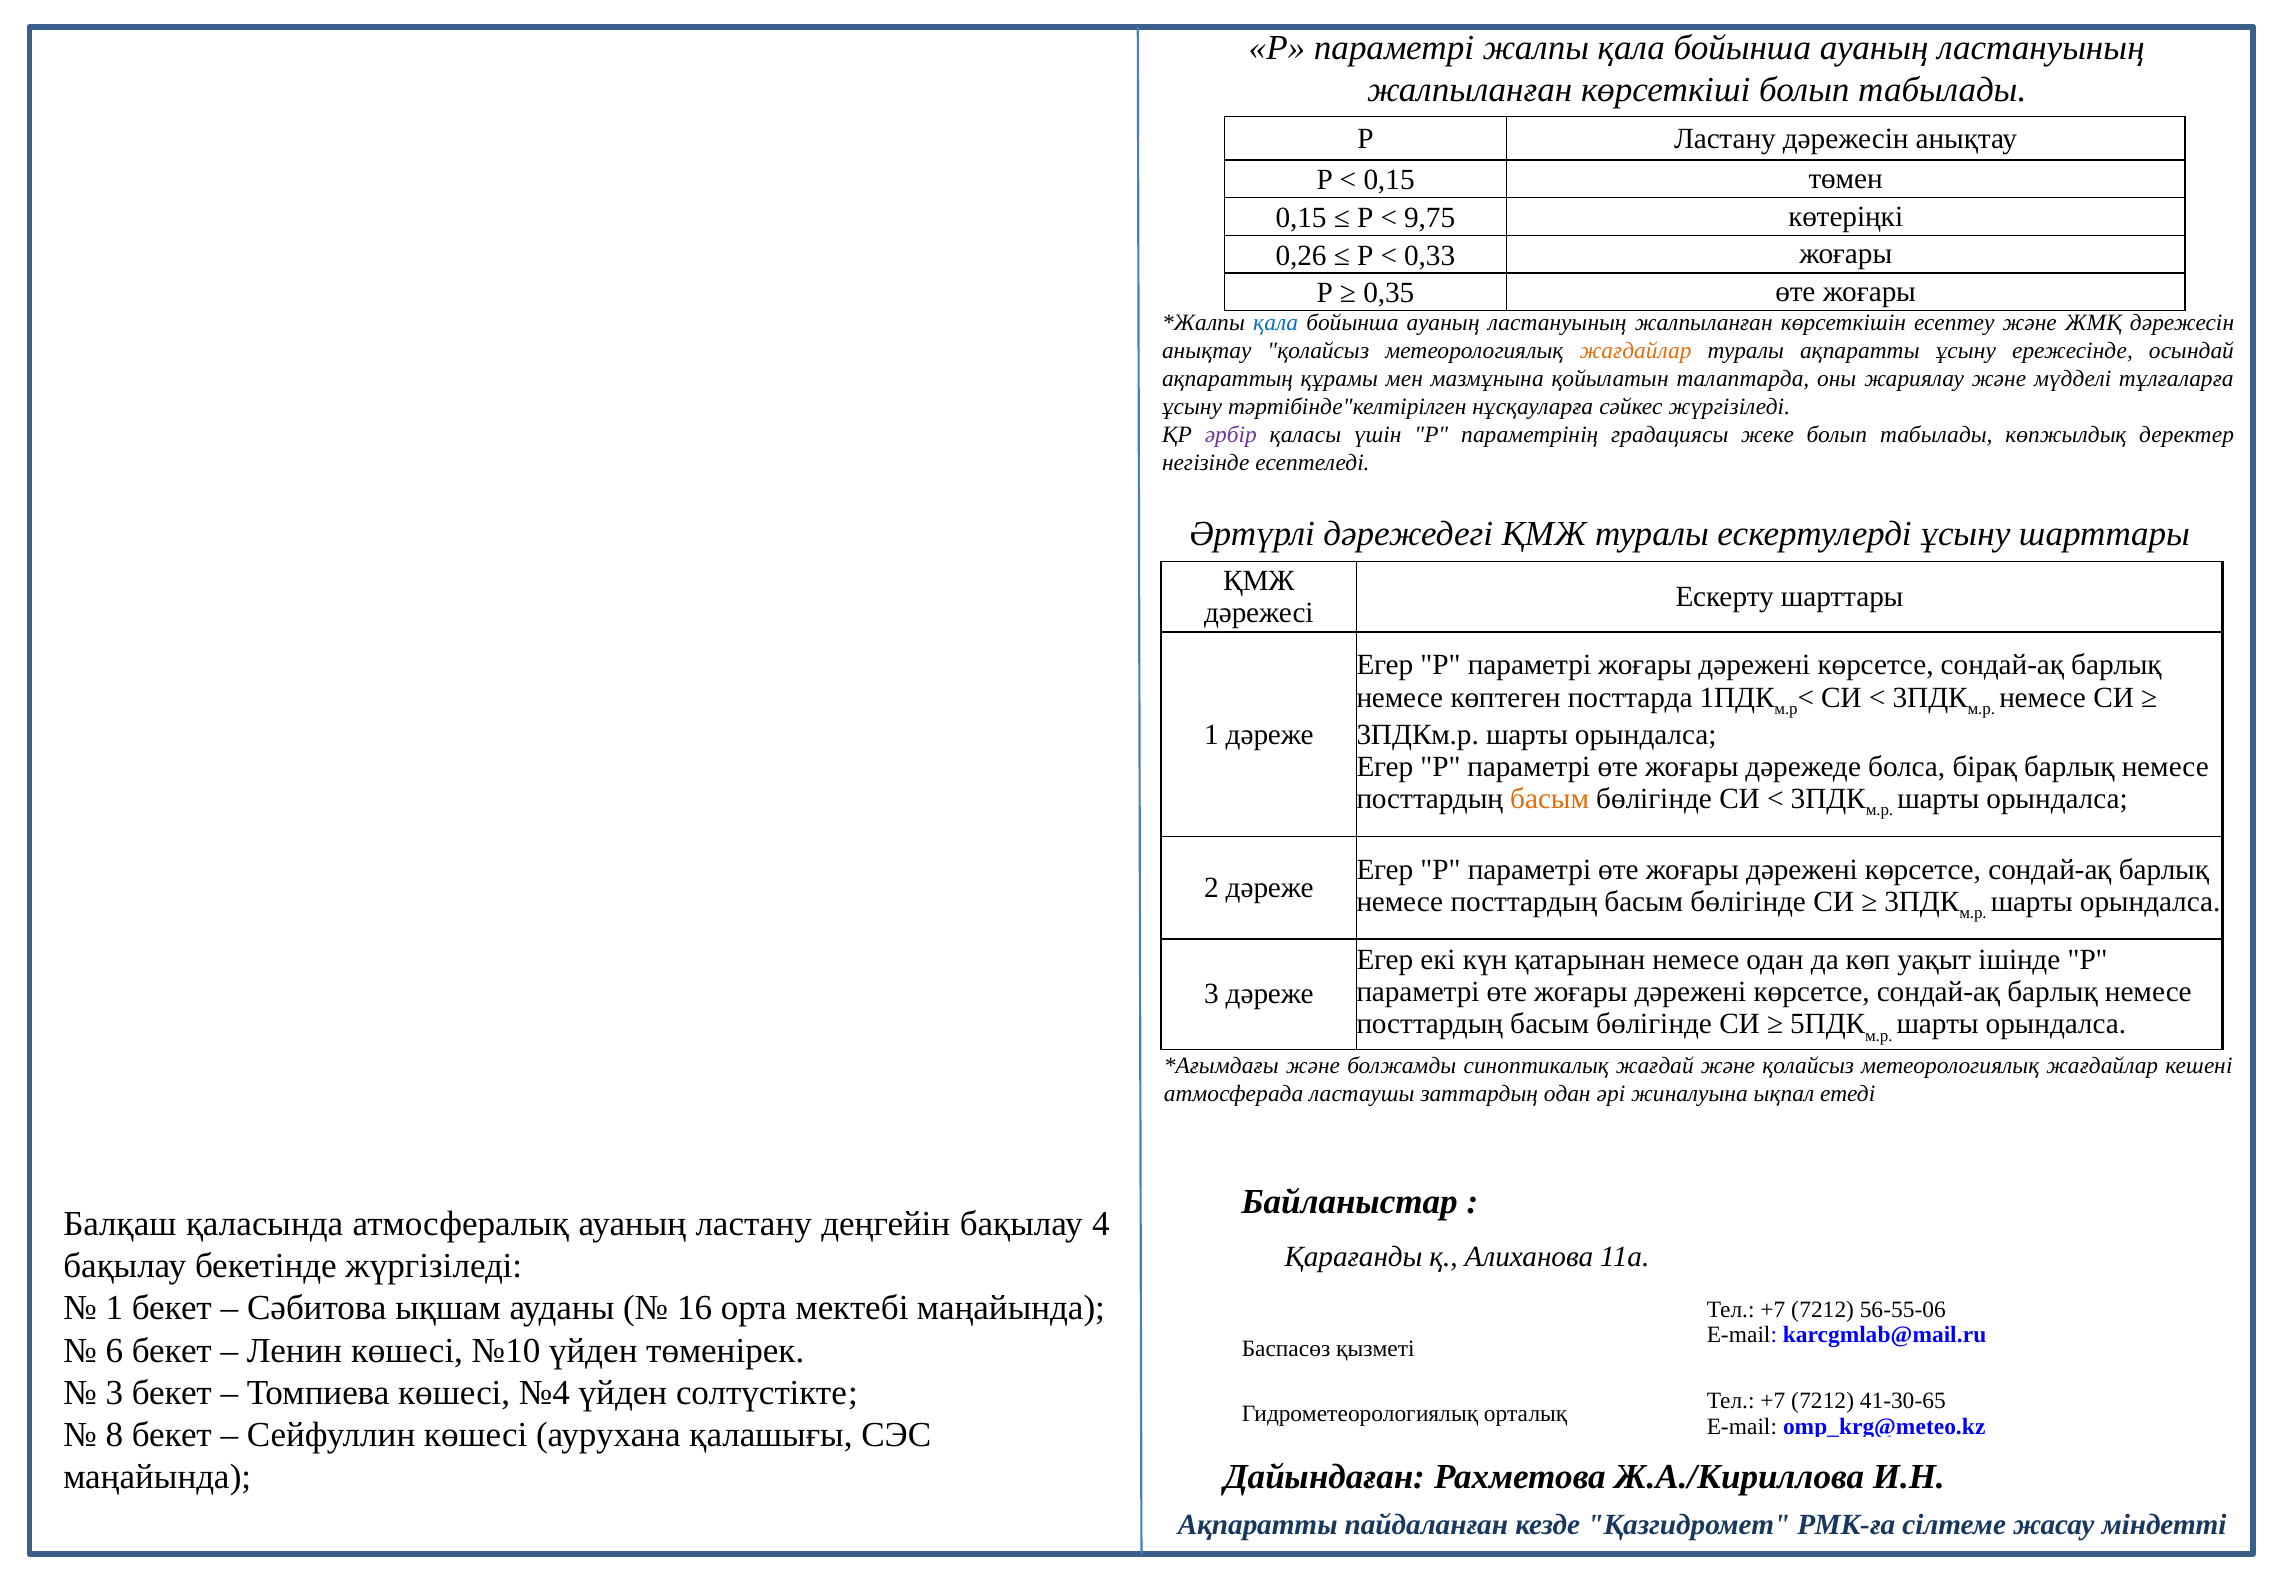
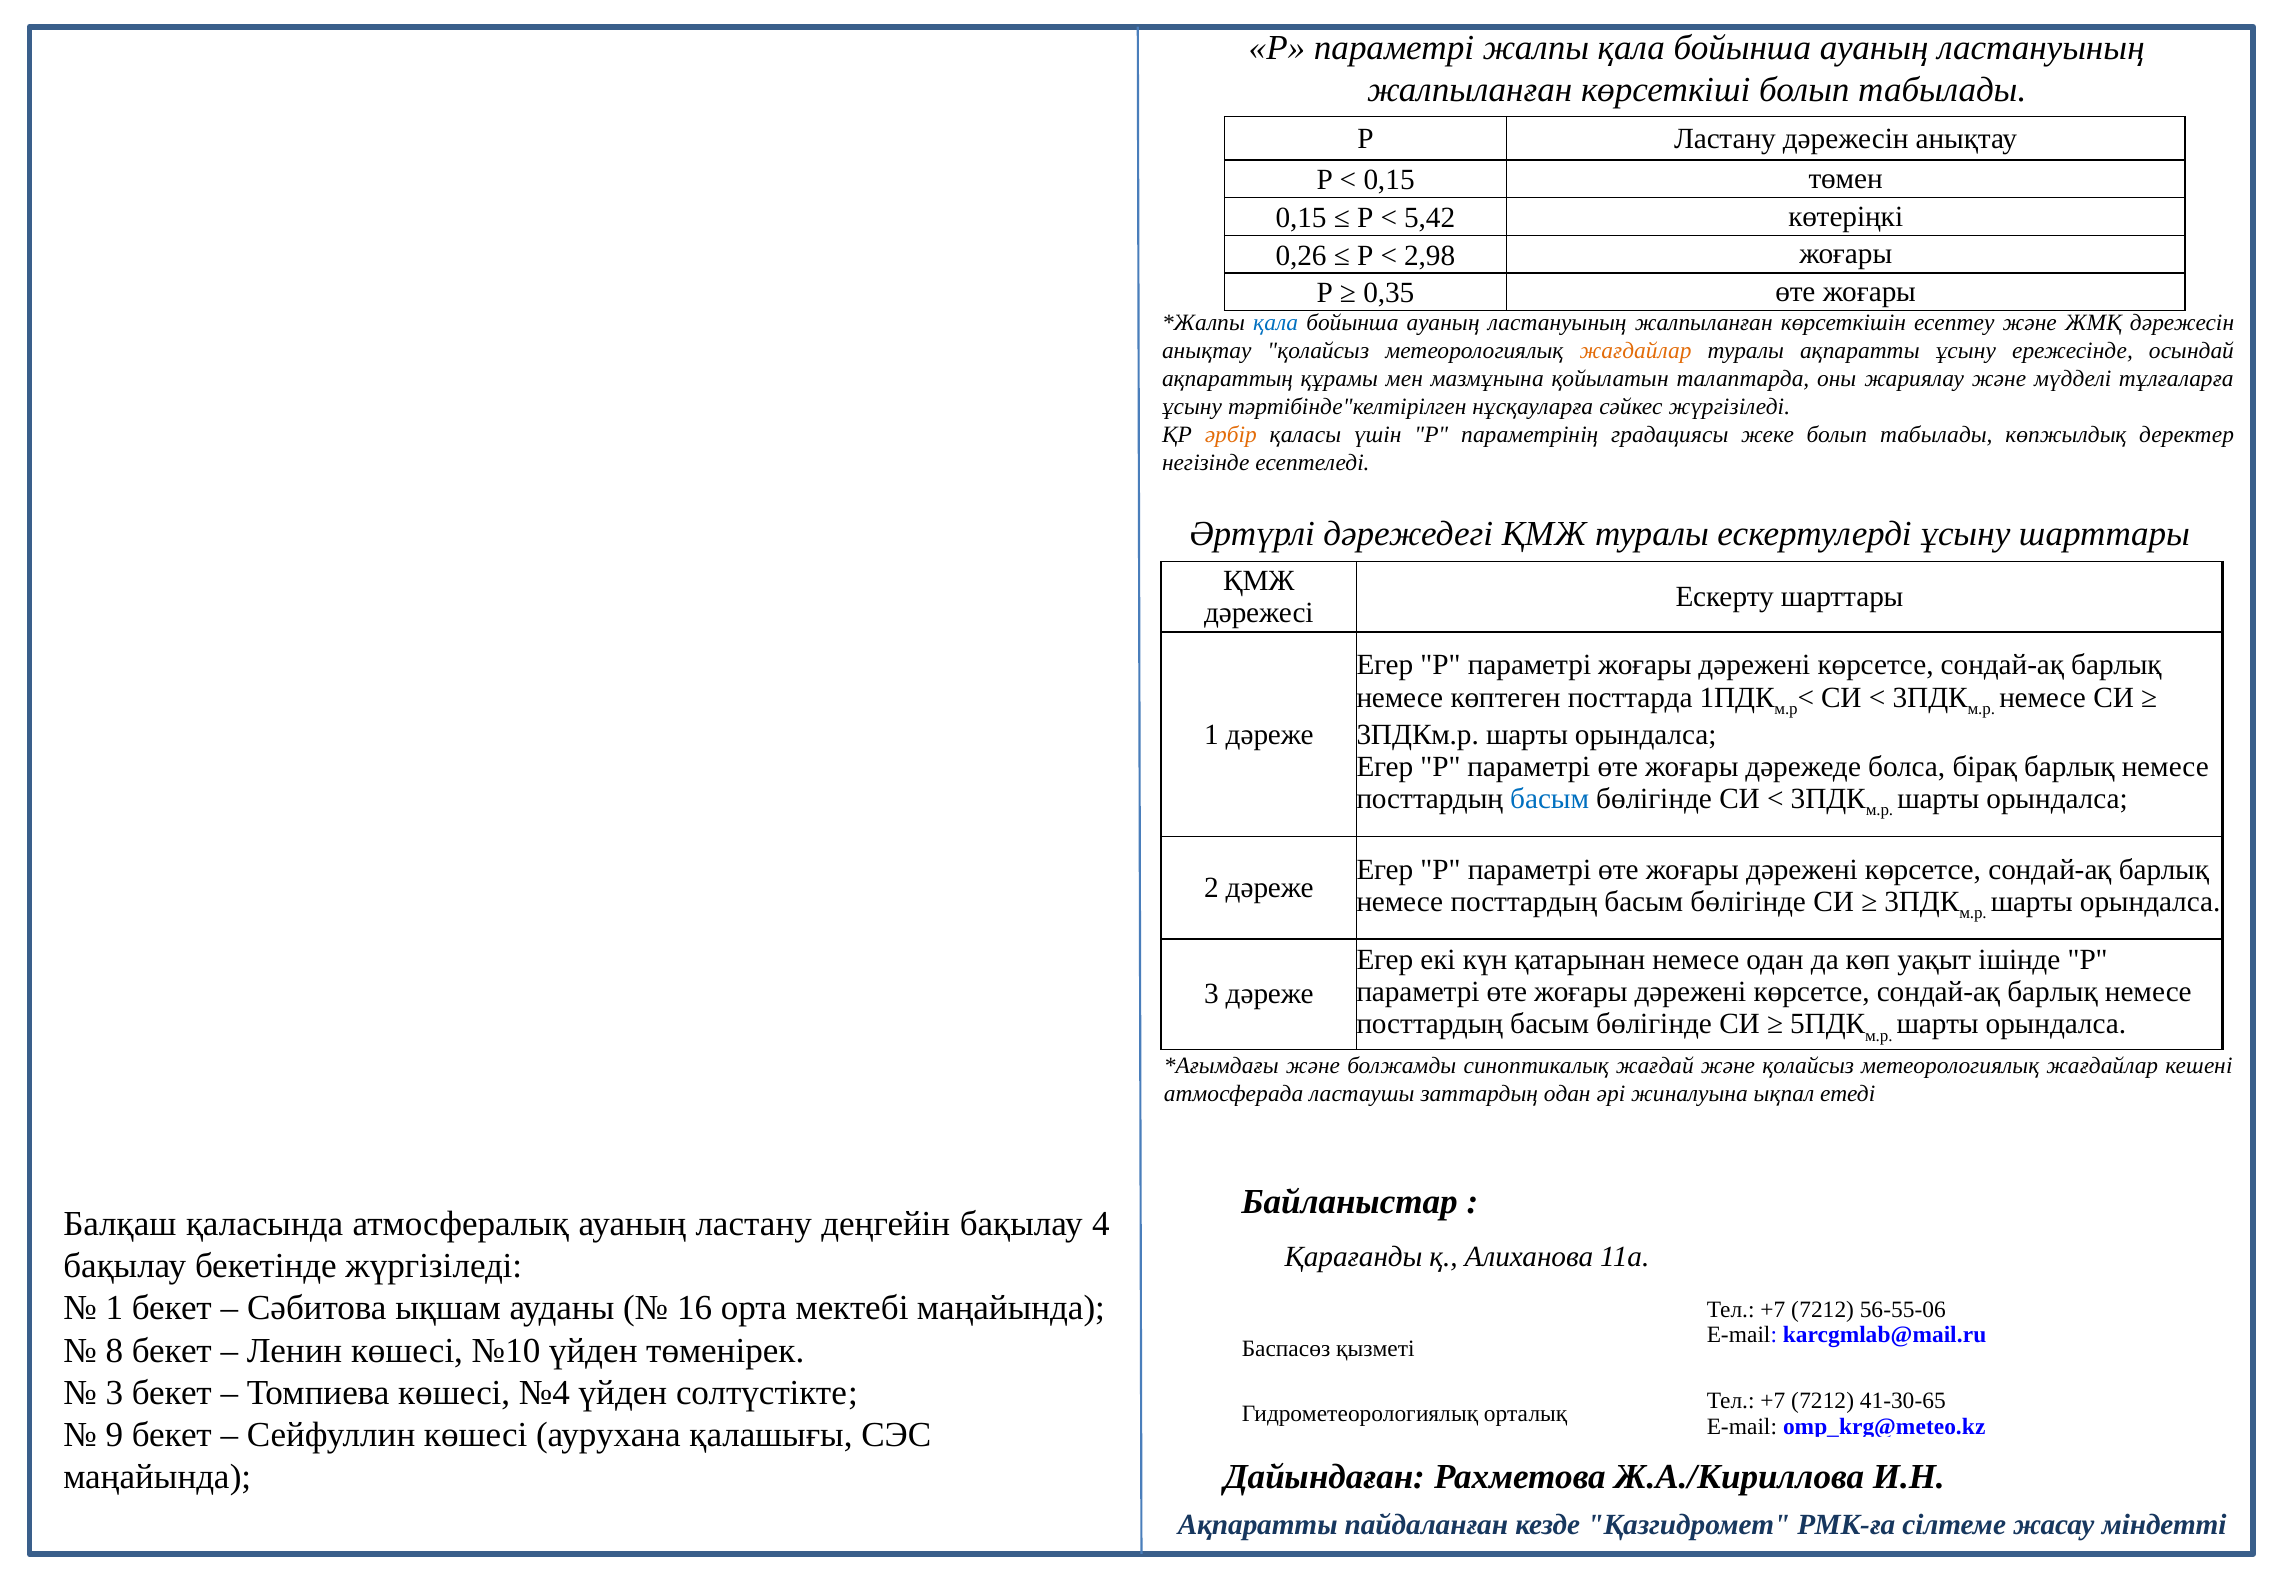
9,75: 9,75 -> 5,42
0,33: 0,33 -> 2,98
әрбір colour: purple -> orange
басым at (1550, 799) colour: orange -> blue
6: 6 -> 8
8: 8 -> 9
